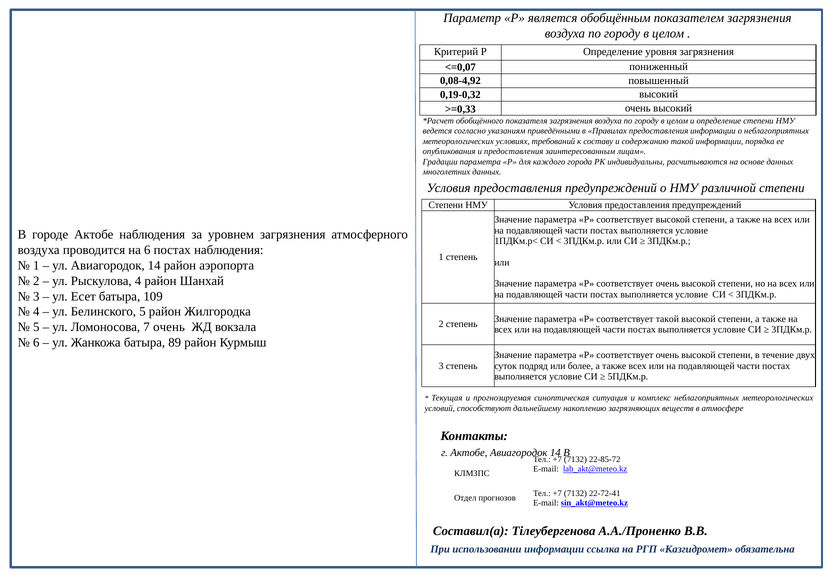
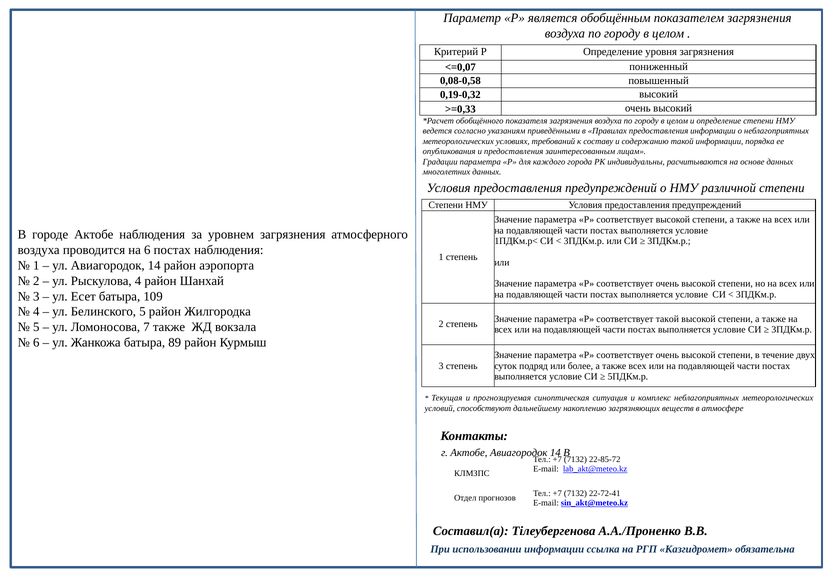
0,08-4,92: 0,08-4,92 -> 0,08-0,58
7 очень: очень -> также
